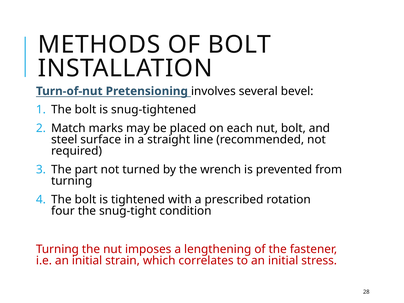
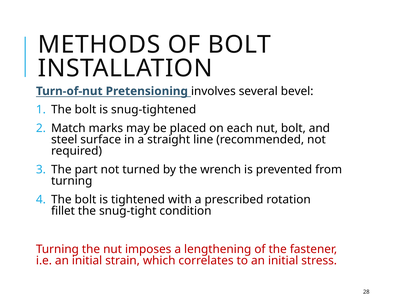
four: four -> fillet
